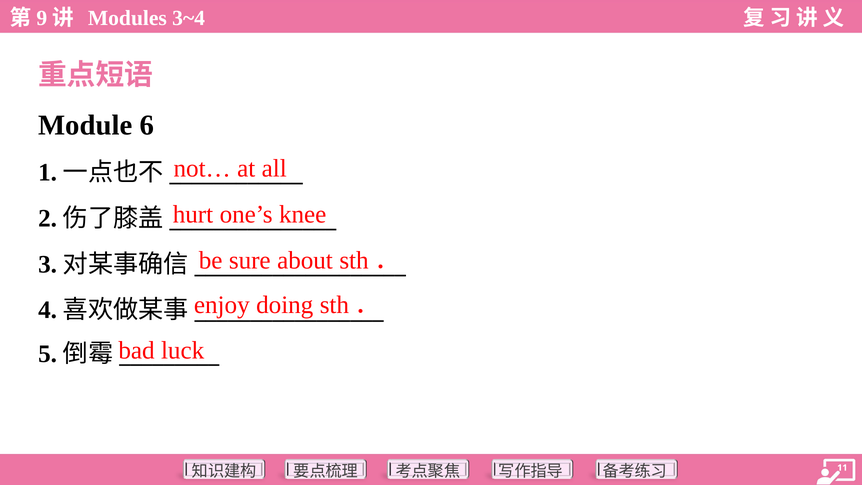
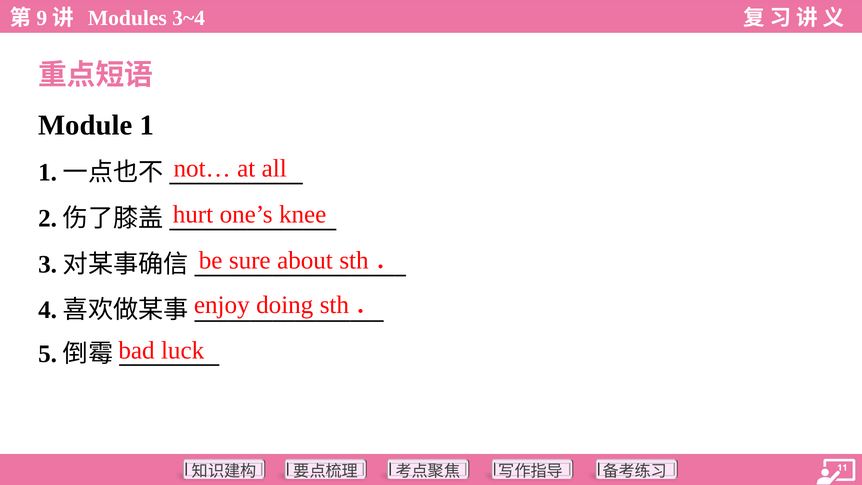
Module 6: 6 -> 1
